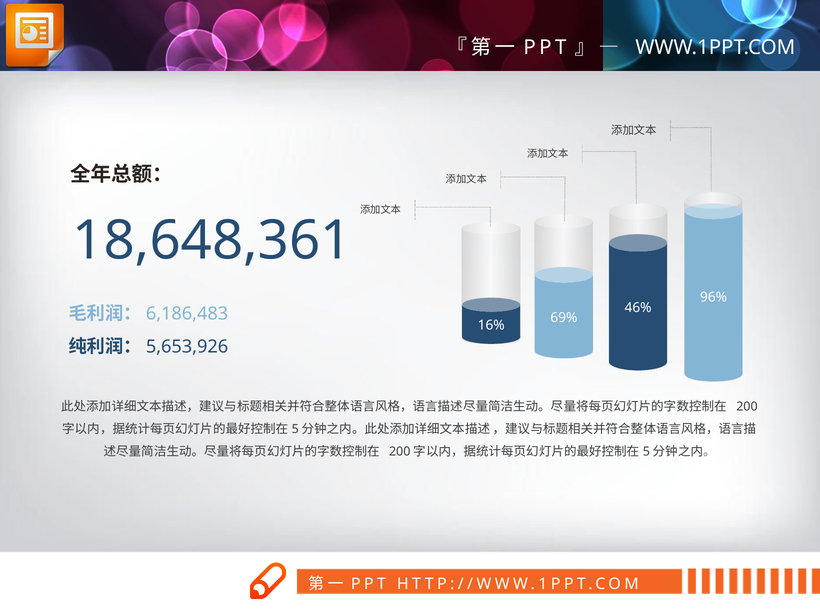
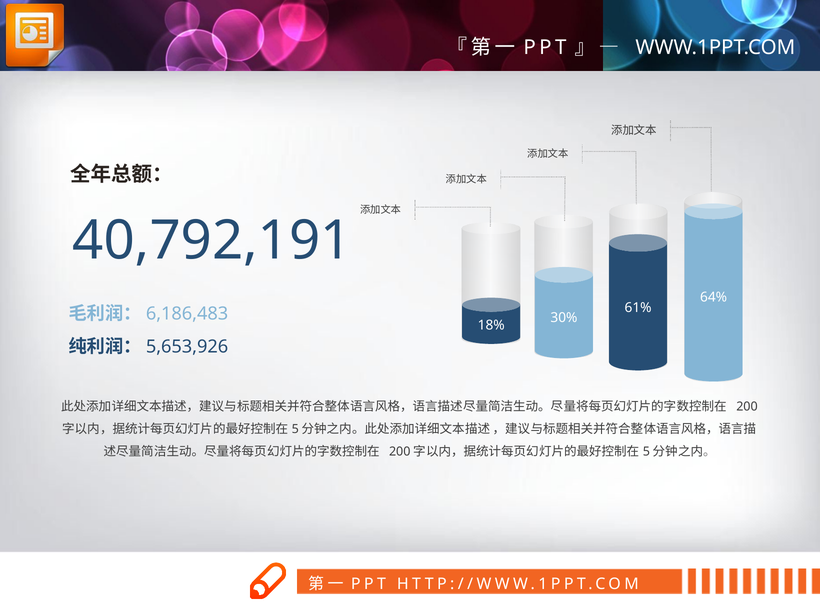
18,648,361: 18,648,361 -> 40,792,191
96%: 96% -> 64%
46%: 46% -> 61%
69%: 69% -> 30%
16%: 16% -> 18%
